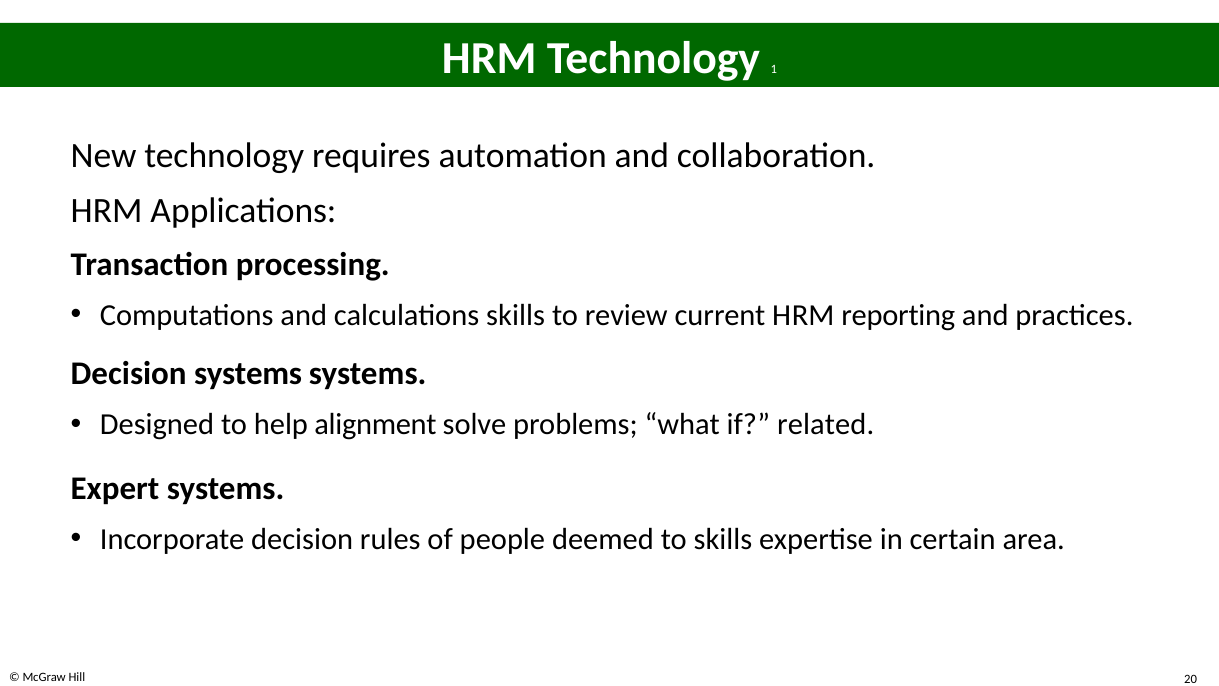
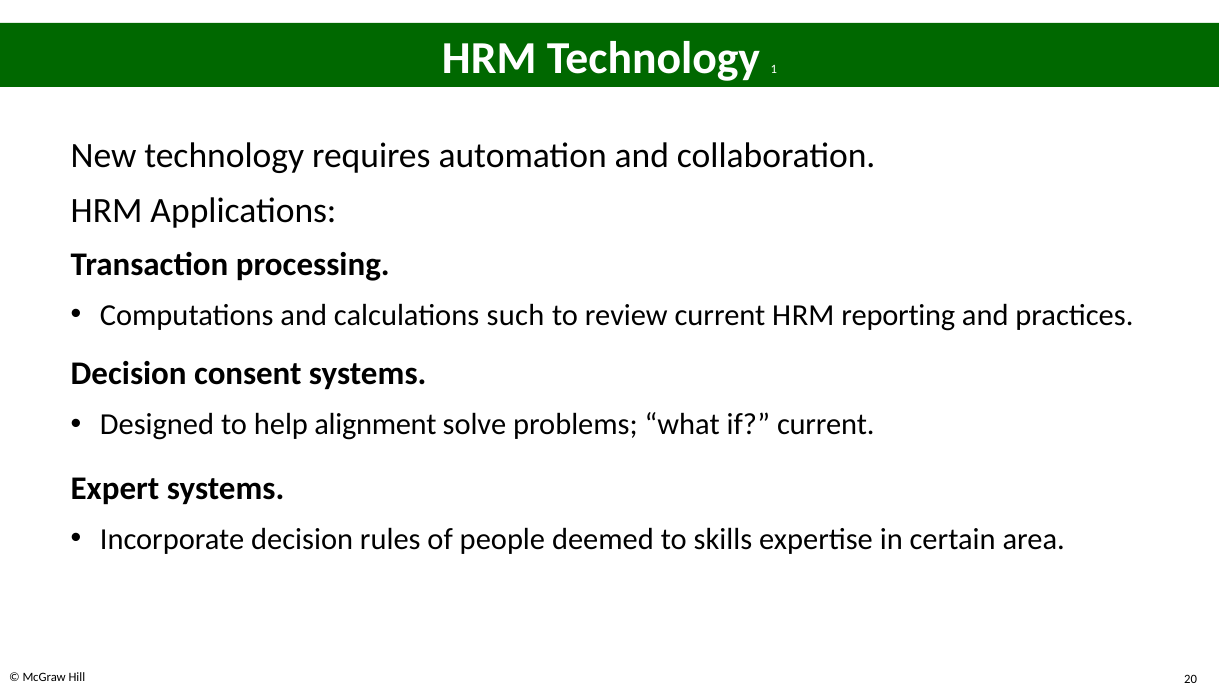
calculations skills: skills -> such
Decision systems: systems -> consent
if related: related -> current
